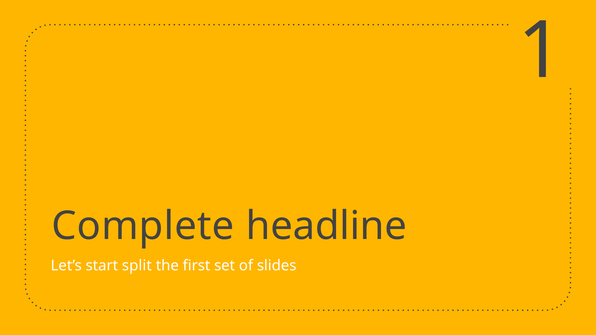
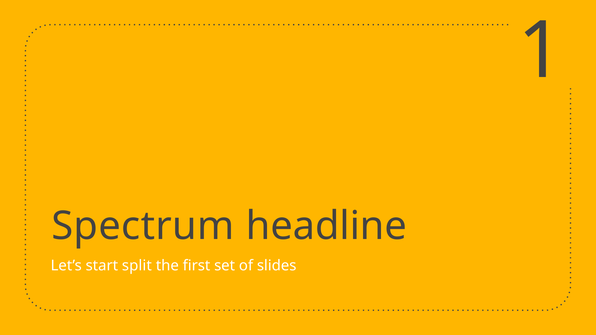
Complete: Complete -> Spectrum
